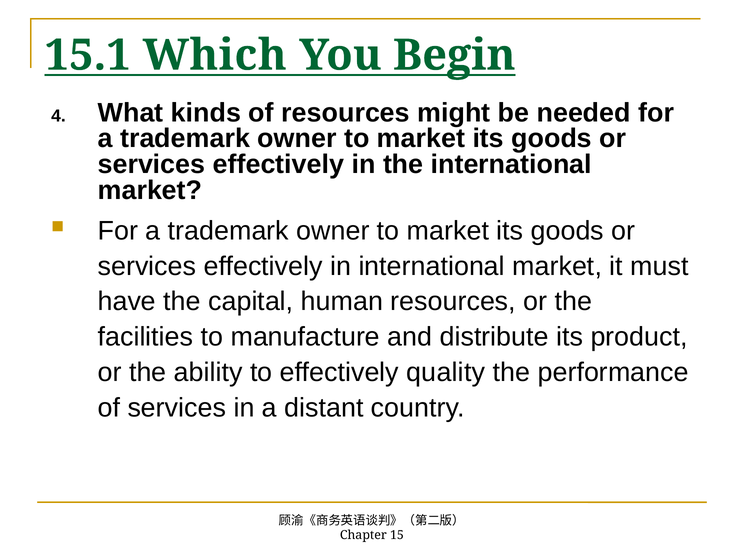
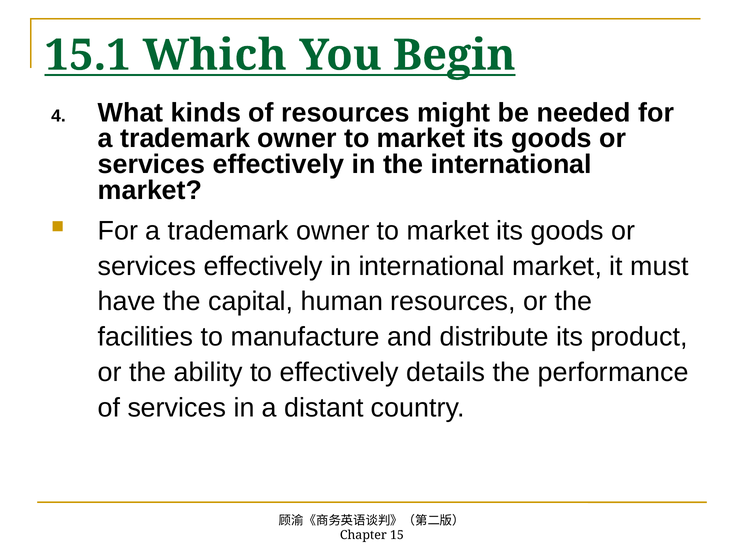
quality: quality -> details
